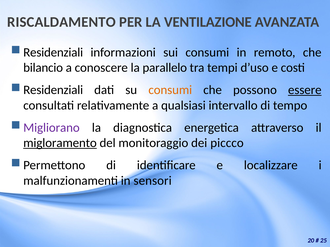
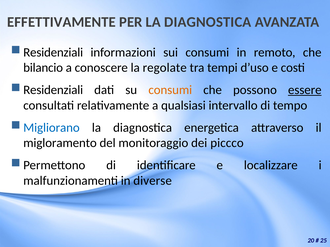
RISCALDAMENTO: RISCALDAMENTO -> EFFETTIVAMENTE
PER LA VENTILAZIONE: VENTILAZIONE -> DIAGNOSTICA
parallelo: parallelo -> regolate
Migliorano colour: purple -> blue
migloramento underline: present -> none
sensori: sensori -> diverse
